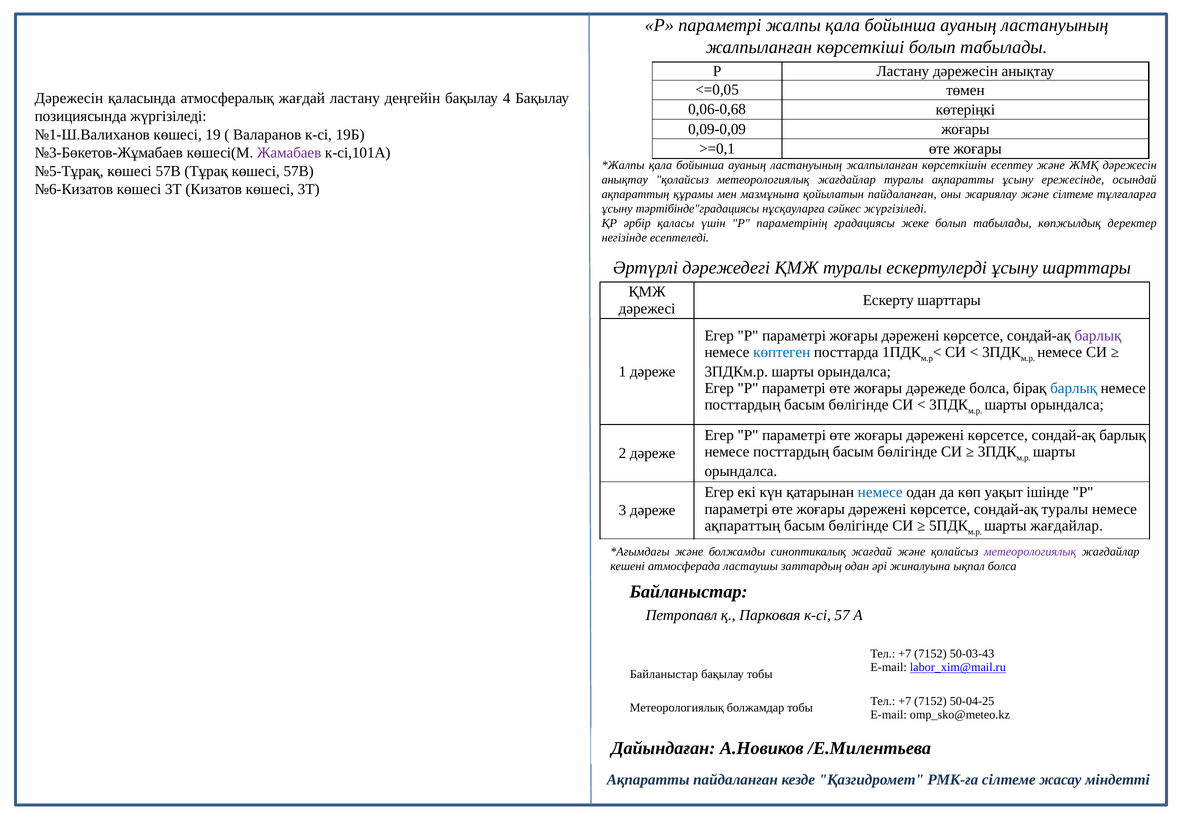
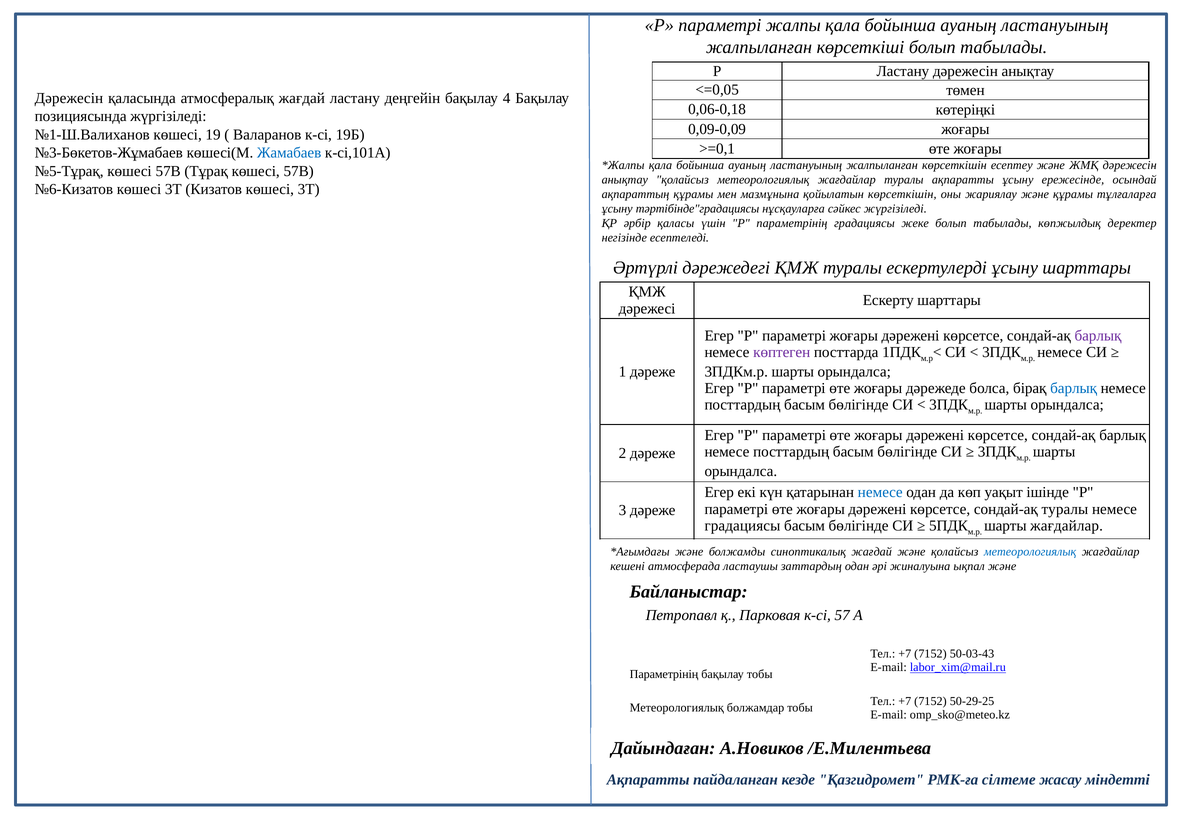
0,06-0,68: 0,06-0,68 -> 0,06-0,18
Жамабаев colour: purple -> blue
қойылатын пайдаланған: пайдаланған -> көрсеткішін
және сілтеме: сілтеме -> құрамы
көптеген colour: blue -> purple
ақпараттың at (742, 525): ақпараттың -> градациясы
метеорологиялық at (1030, 551) colour: purple -> blue
ықпал болса: болса -> және
Байланыстар at (664, 673): Байланыстар -> Параметрінің
50-04-25: 50-04-25 -> 50-29-25
